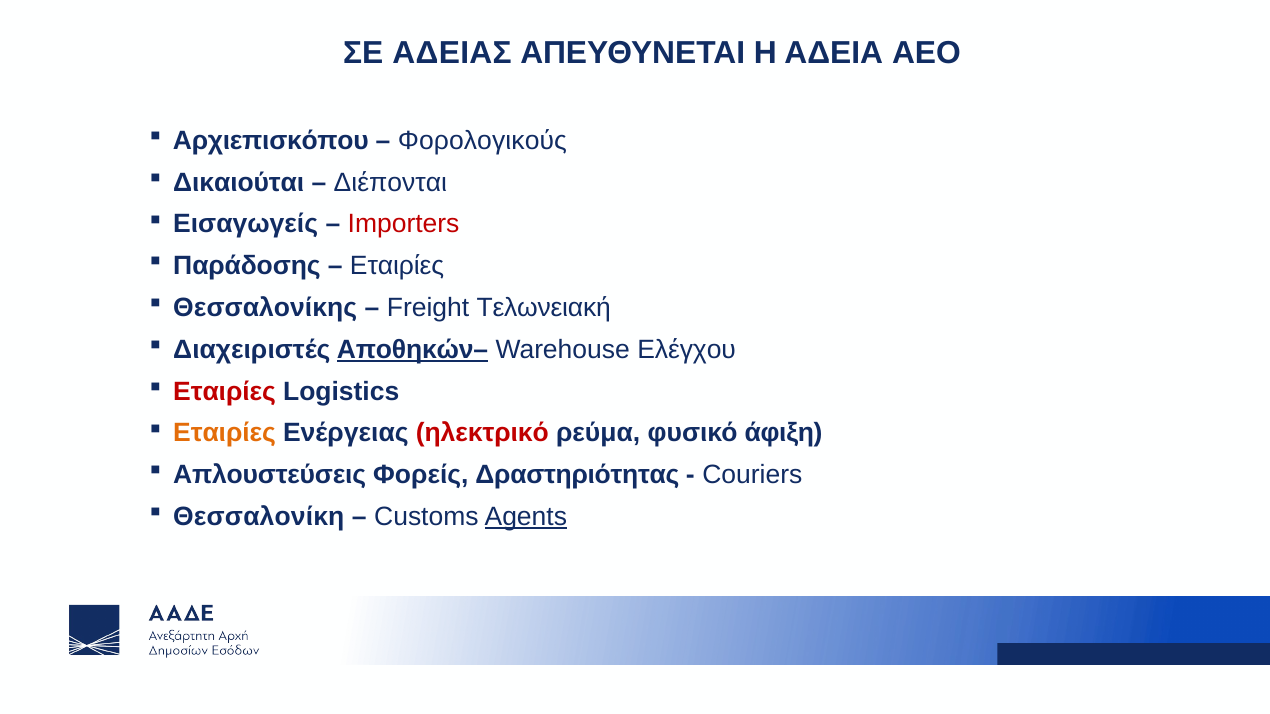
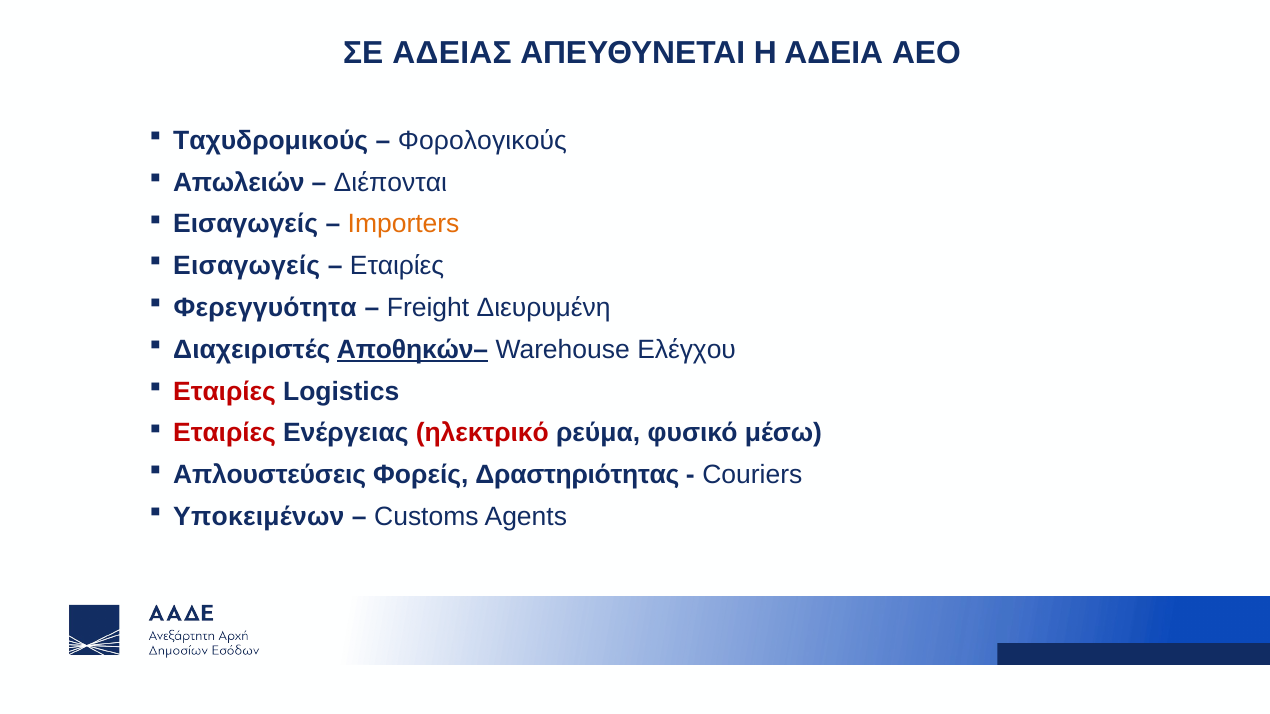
Αρχιεπισκόπου: Αρχιεπισκόπου -> Ταχυδρομικούς
Δικαιούται: Δικαιούται -> Απωλειών
Importers colour: red -> orange
Παράδοσης at (247, 266): Παράδοσης -> Εισαγωγείς
Θεσσαλονίκης: Θεσσαλονίκης -> Φερεγγυότητα
Τελωνειακή: Τελωνειακή -> Διευρυμένη
Εταιρίες at (225, 433) colour: orange -> red
άφιξη: άφιξη -> μέσω
Θεσσαλονίκη: Θεσσαλονίκη -> Υποκειμένων
Agents underline: present -> none
